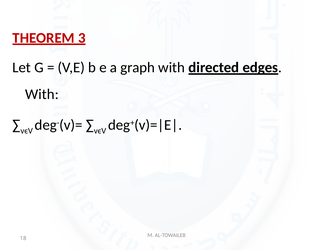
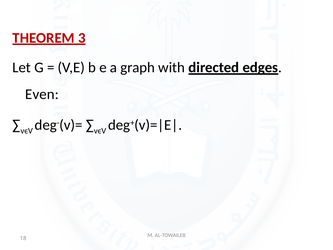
With at (42, 94): With -> Even
